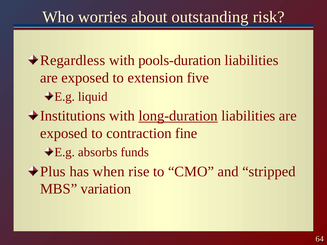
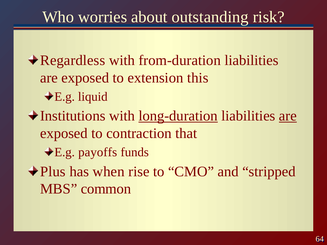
pools-duration: pools-duration -> from-duration
five: five -> this
are at (288, 116) underline: none -> present
fine: fine -> that
absorbs: absorbs -> payoffs
variation: variation -> common
